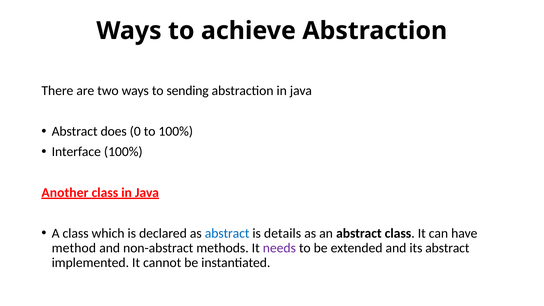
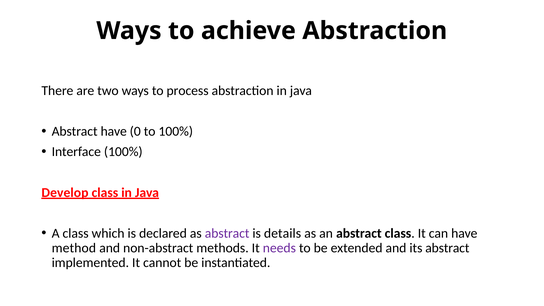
sending: sending -> process
Abstract does: does -> have
Another: Another -> Develop
abstract at (227, 233) colour: blue -> purple
